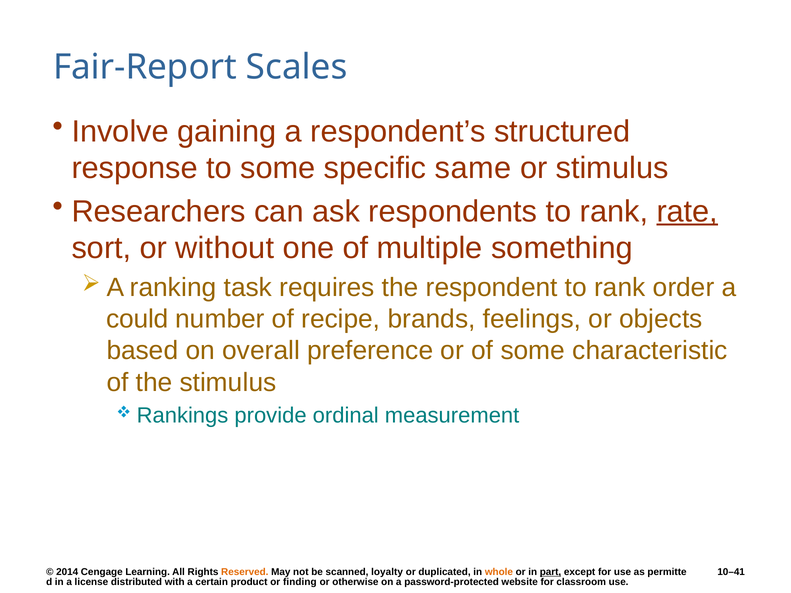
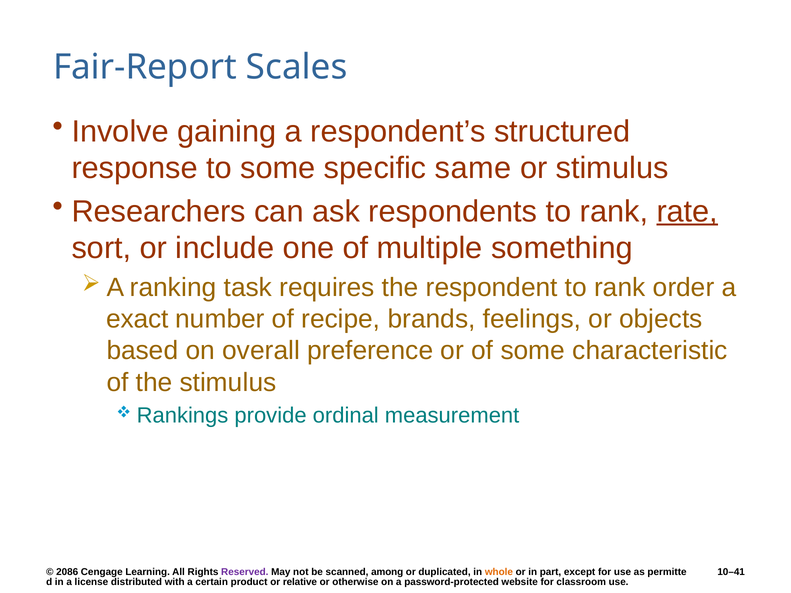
without: without -> include
could: could -> exact
2014: 2014 -> 2086
Reserved colour: orange -> purple
loyalty: loyalty -> among
part underline: present -> none
finding: finding -> relative
